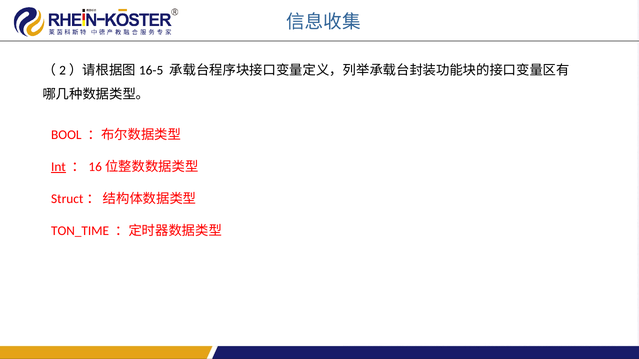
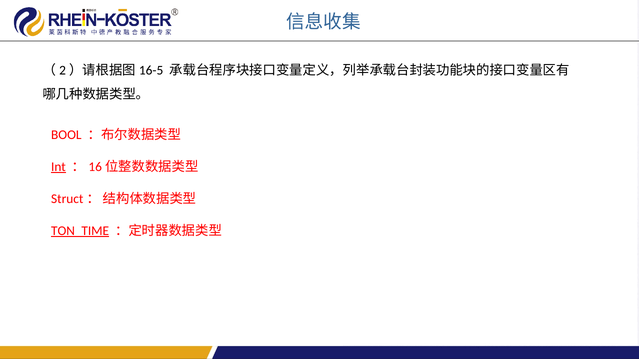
TON_TIME underline: none -> present
